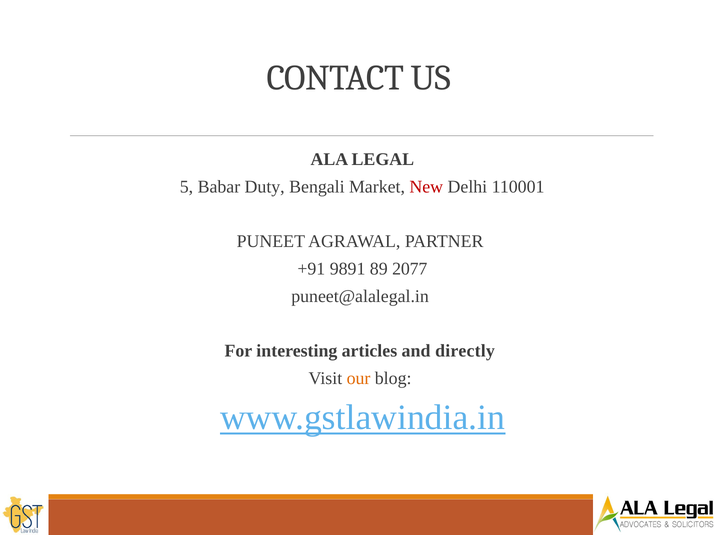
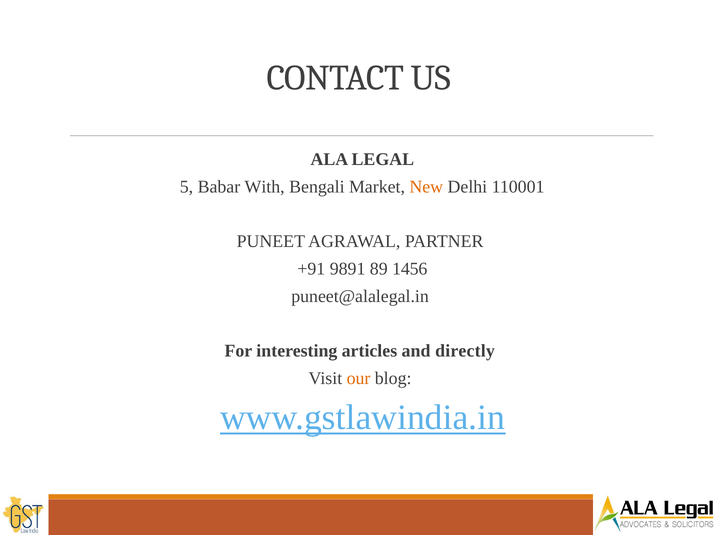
Duty: Duty -> With
New colour: red -> orange
2077: 2077 -> 1456
